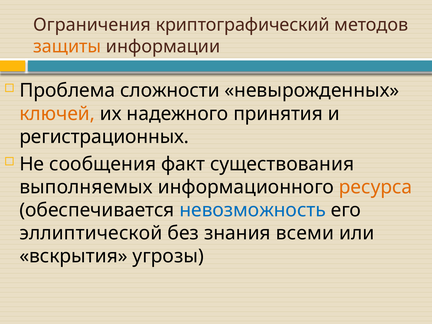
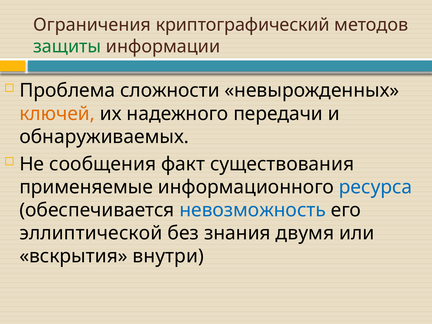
защиты colour: orange -> green
принятия: принятия -> передачи
регистрационных: регистрационных -> обнаруживаемых
выполняемых: выполняемых -> применяемые
ресурса colour: orange -> blue
всеми: всеми -> двумя
угрозы: угрозы -> внутри
